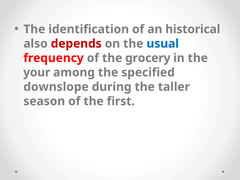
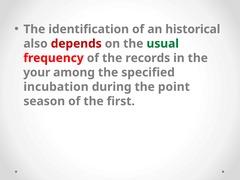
usual colour: blue -> green
grocery: grocery -> records
downslope: downslope -> incubation
taller: taller -> point
